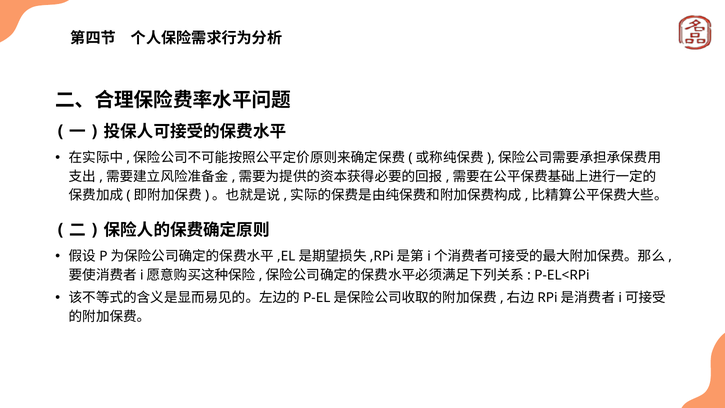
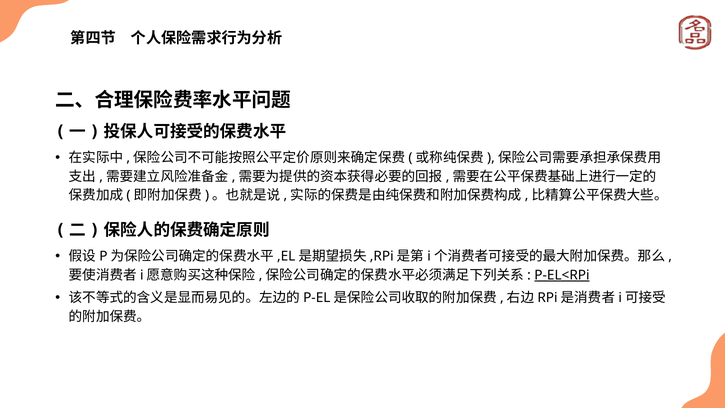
P-EL<RPi underline: none -> present
